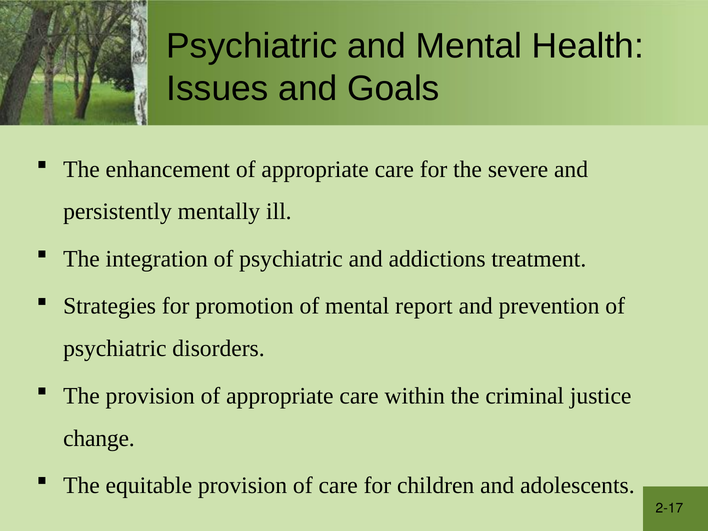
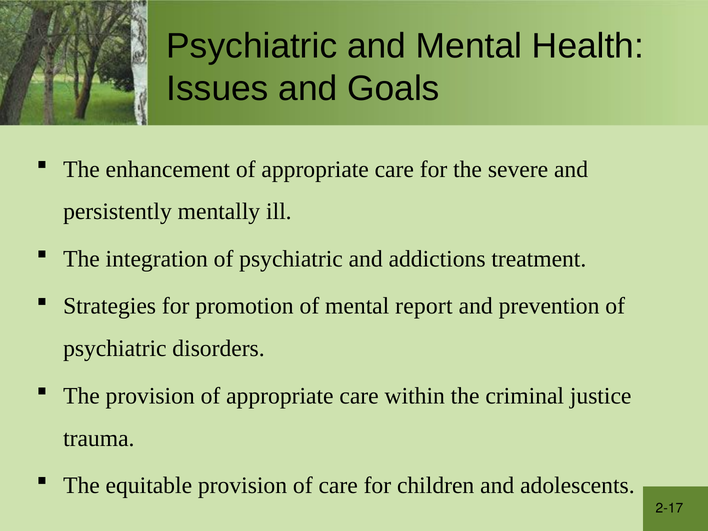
change: change -> trauma
